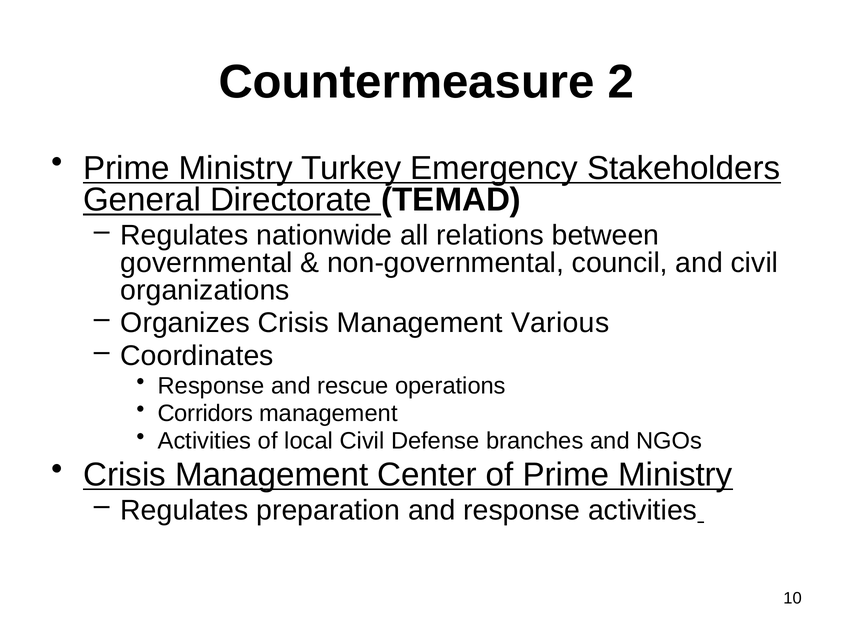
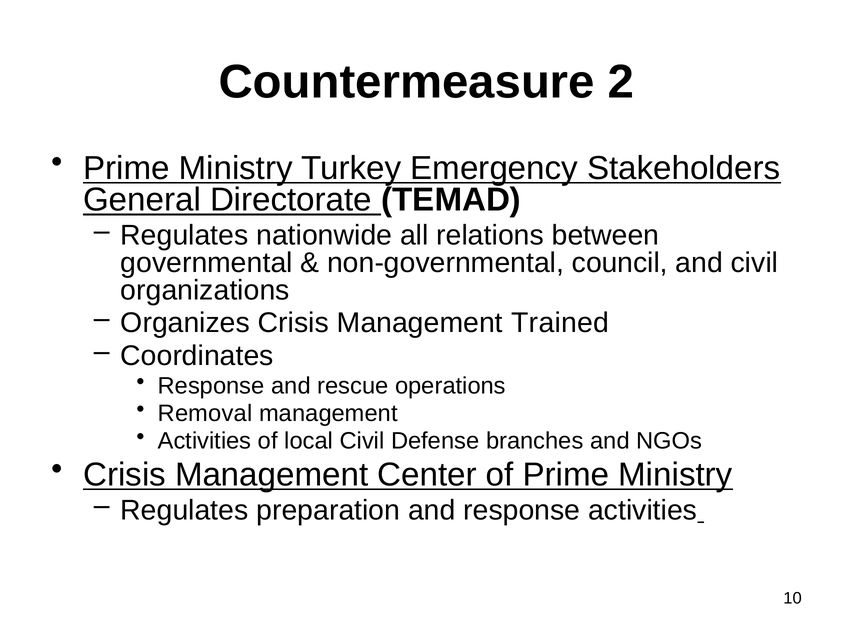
Various: Various -> Trained
Corridors: Corridors -> Removal
